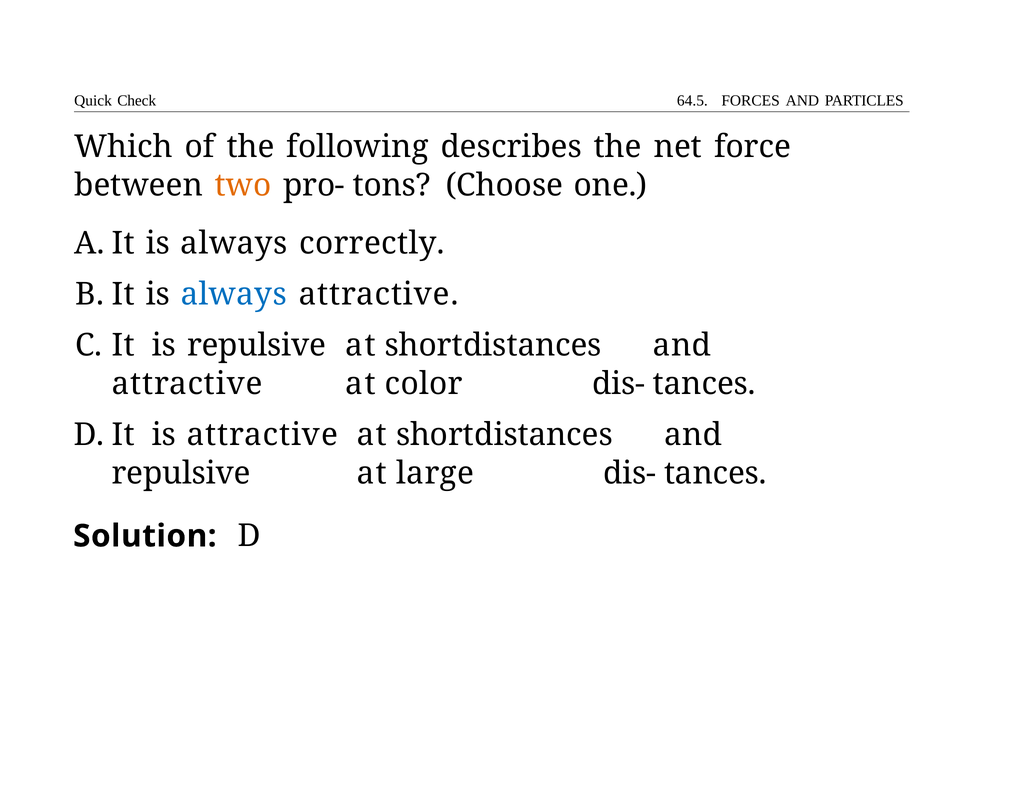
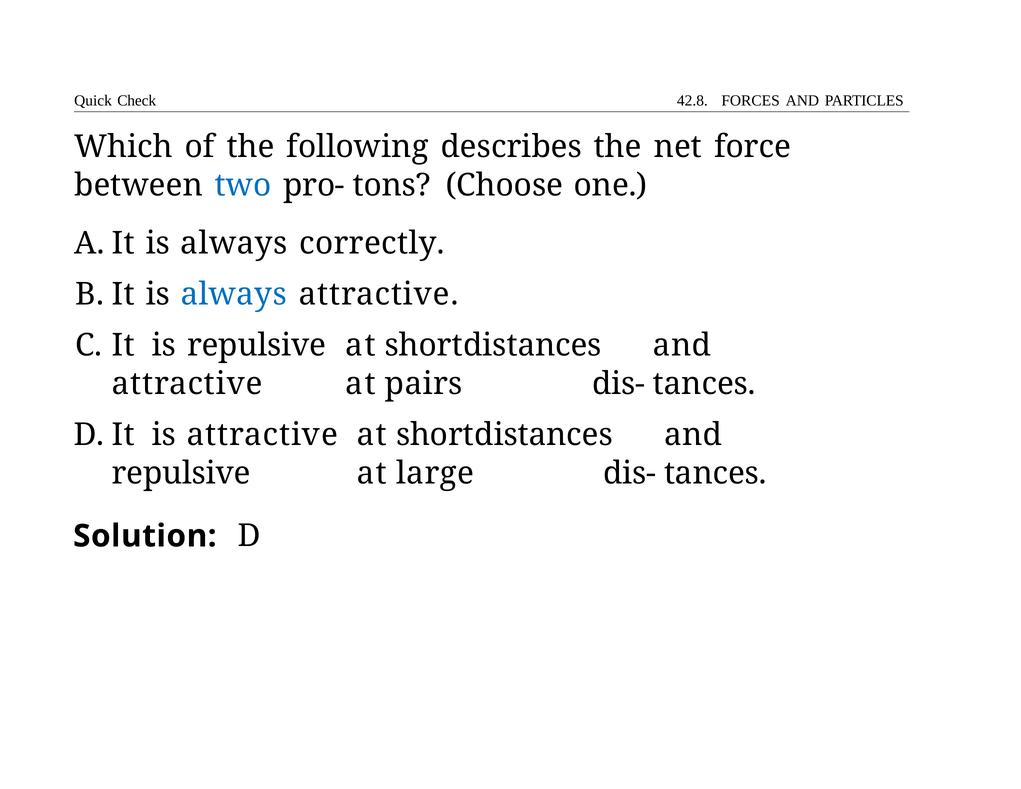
64.5: 64.5 -> 42.8
two colour: orange -> blue
color: color -> pairs
